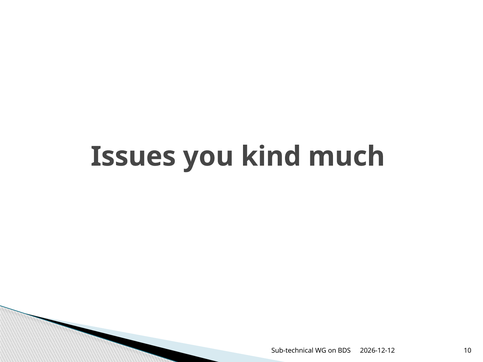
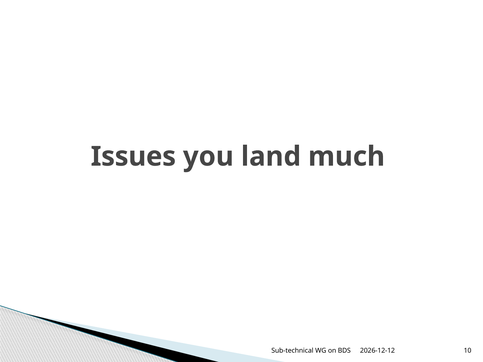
kind: kind -> land
